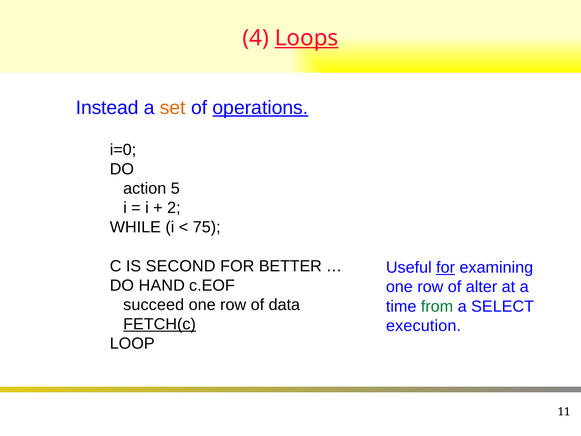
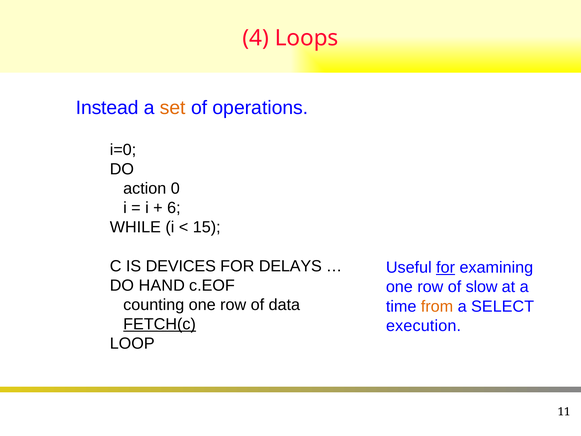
Loops underline: present -> none
operations underline: present -> none
5: 5 -> 0
2: 2 -> 6
75: 75 -> 15
SECOND: SECOND -> DEVICES
BETTER: BETTER -> DELAYS
alter: alter -> slow
succeed: succeed -> counting
from colour: green -> orange
